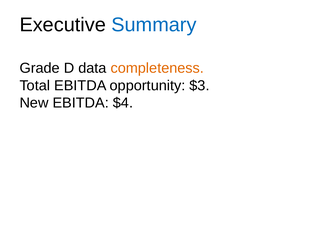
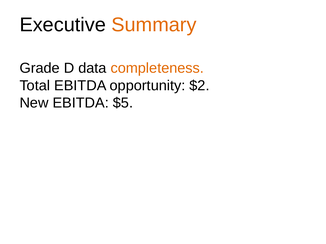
Summary colour: blue -> orange
$3: $3 -> $2
$4: $4 -> $5
